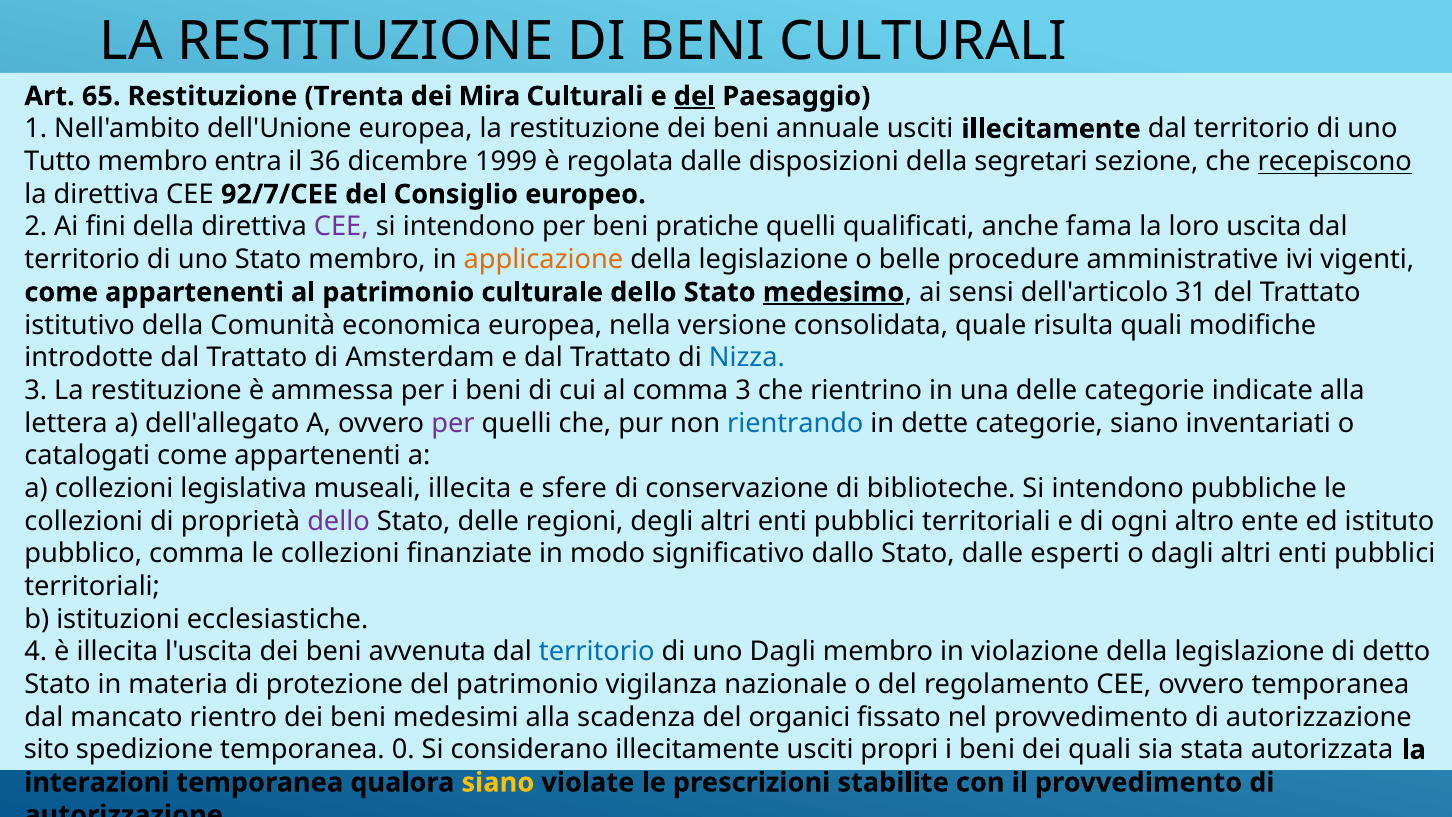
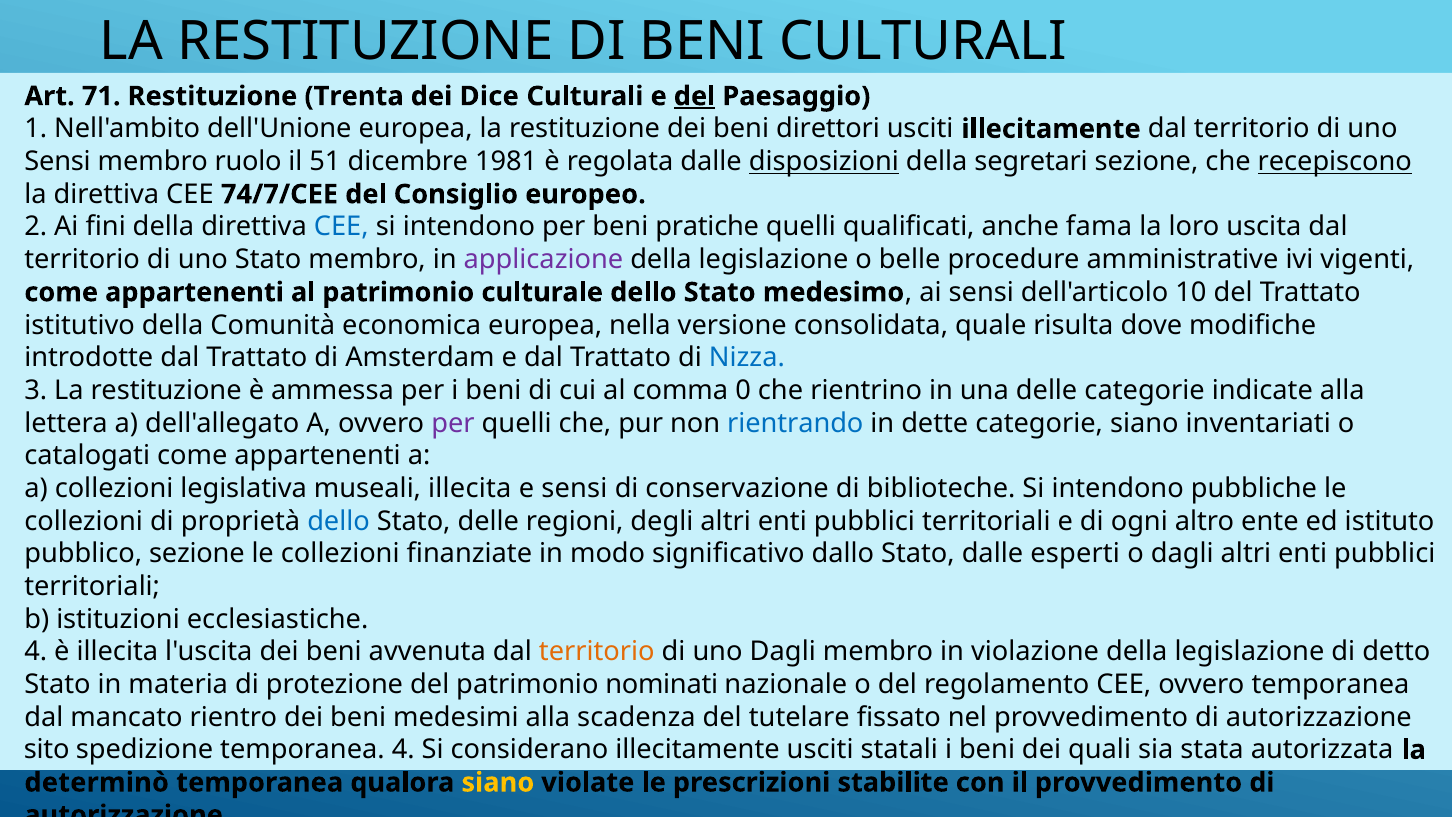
65: 65 -> 71
Mira: Mira -> Dice
annuale: annuale -> direttori
Tutto at (58, 162): Tutto -> Sensi
entra: entra -> ruolo
36: 36 -> 51
1999: 1999 -> 1981
disposizioni underline: none -> present
92/7/CEE: 92/7/CEE -> 74/7/CEE
CEE at (341, 227) colour: purple -> blue
applicazione colour: orange -> purple
medesimo underline: present -> none
31: 31 -> 10
risulta quali: quali -> dove
comma 3: 3 -> 0
e sfere: sfere -> sensi
dello at (339, 521) colour: purple -> blue
pubblico comma: comma -> sezione
territorio at (597, 652) colour: blue -> orange
vigilanza: vigilanza -> nominati
organici: organici -> tutelare
temporanea 0: 0 -> 4
propri: propri -> statali
interazioni: interazioni -> determinò
